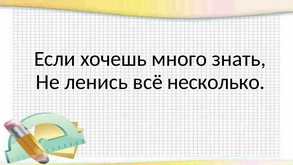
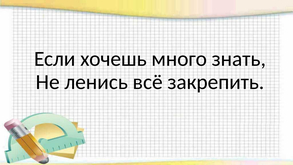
несколько: несколько -> закрепить
